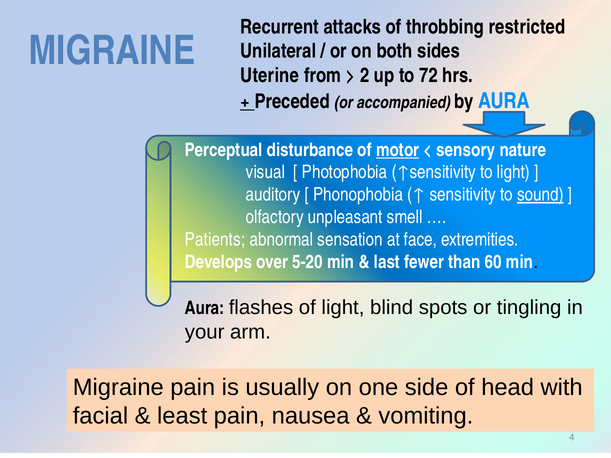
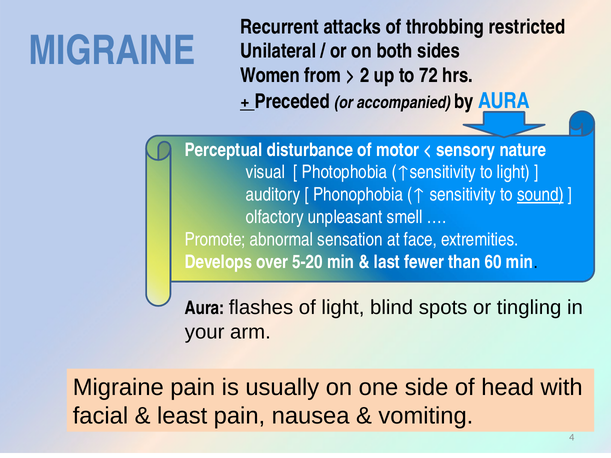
Uterine: Uterine -> Women
motor underline: present -> none
Patients: Patients -> Promote
